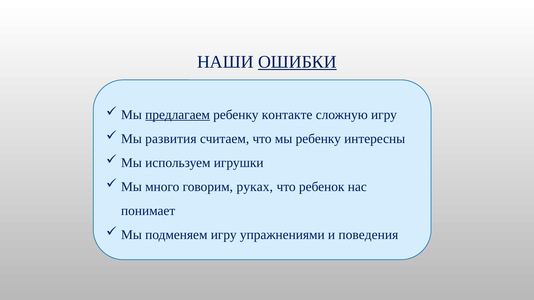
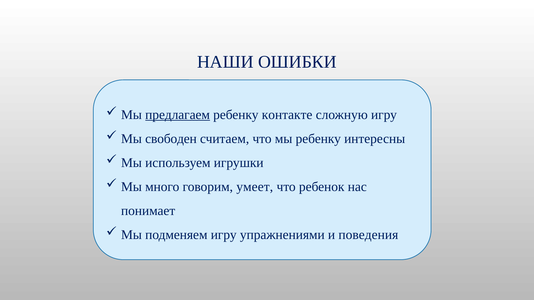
ОШИБКИ underline: present -> none
развития: развития -> свободен
руках: руках -> умеет
